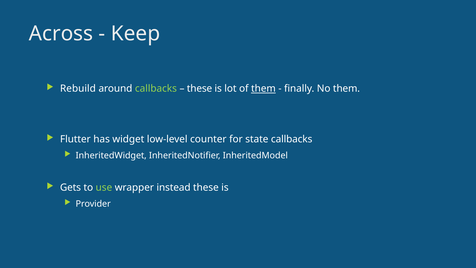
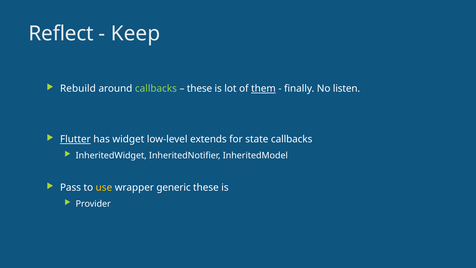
Across: Across -> Reflect
No them: them -> listen
Flutter underline: none -> present
counter: counter -> extends
Gets: Gets -> Pass
use colour: light green -> yellow
instead: instead -> generic
